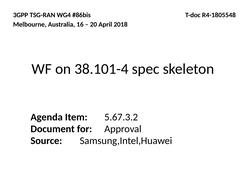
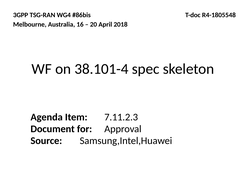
5.67.3.2: 5.67.3.2 -> 7.11.2.3
